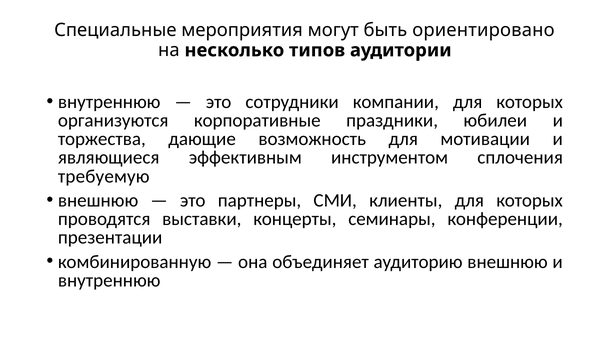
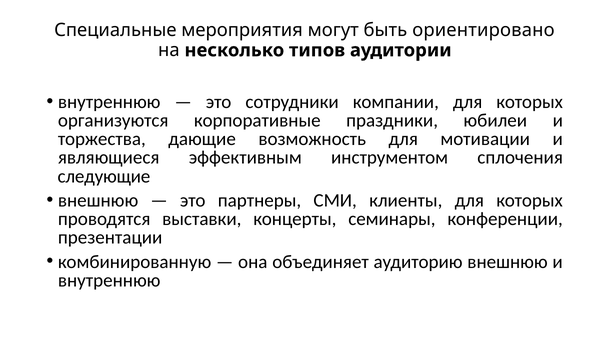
требуемую: требуемую -> следующие
